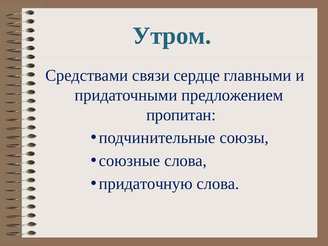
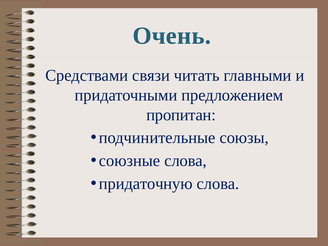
Утром: Утром -> Очень
сердце: сердце -> читать
